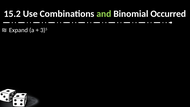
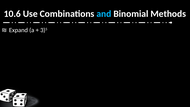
15.2: 15.2 -> 10.6
and colour: light green -> light blue
Occurred: Occurred -> Methods
